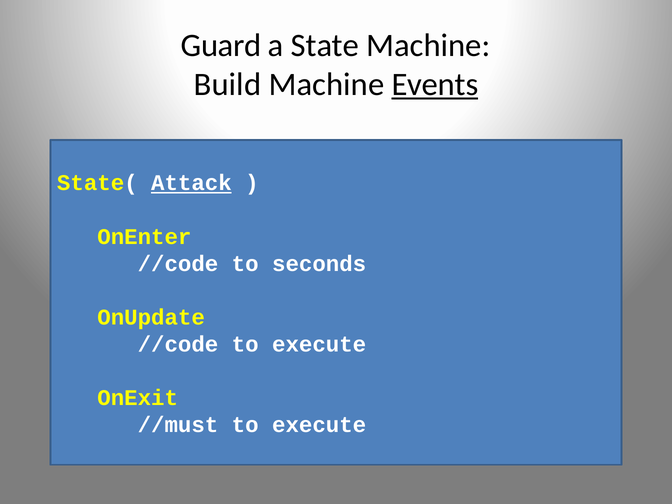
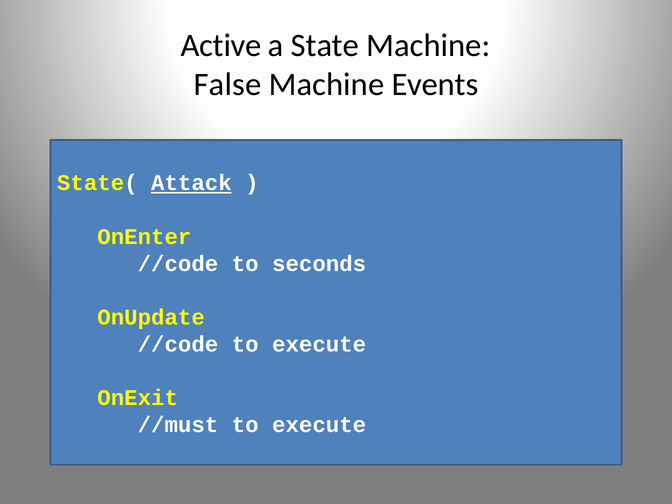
Guard: Guard -> Active
Build: Build -> False
Events underline: present -> none
